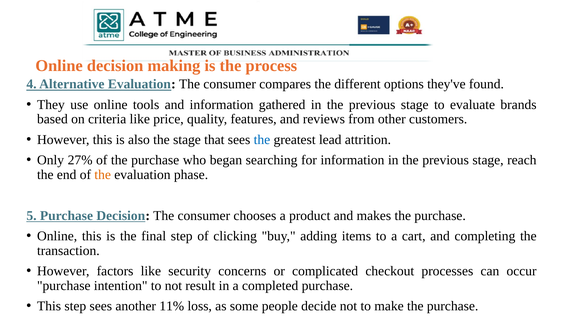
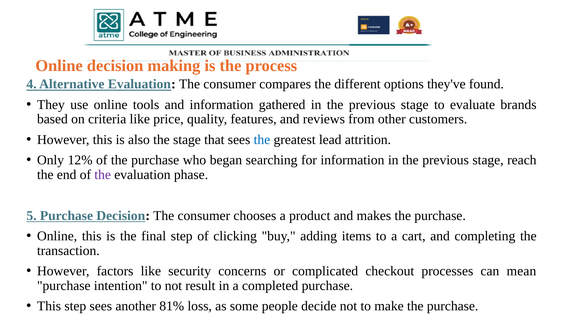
27%: 27% -> 12%
the at (103, 175) colour: orange -> purple
occur: occur -> mean
11%: 11% -> 81%
